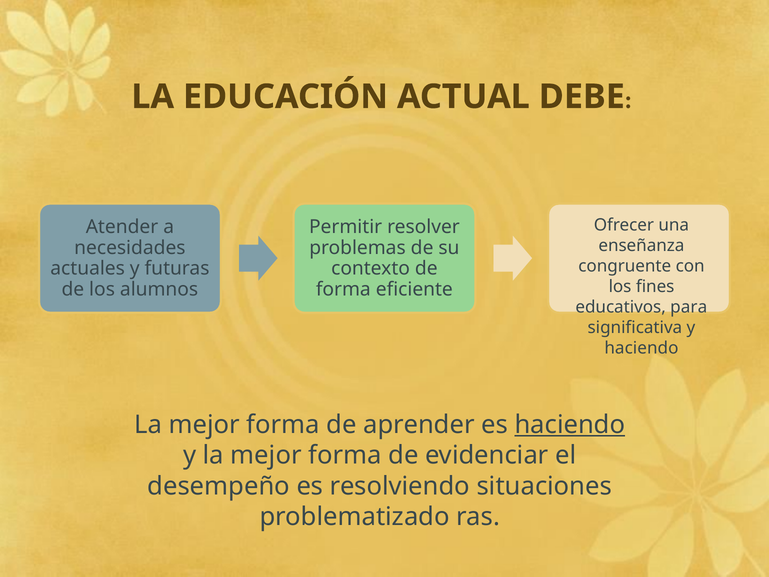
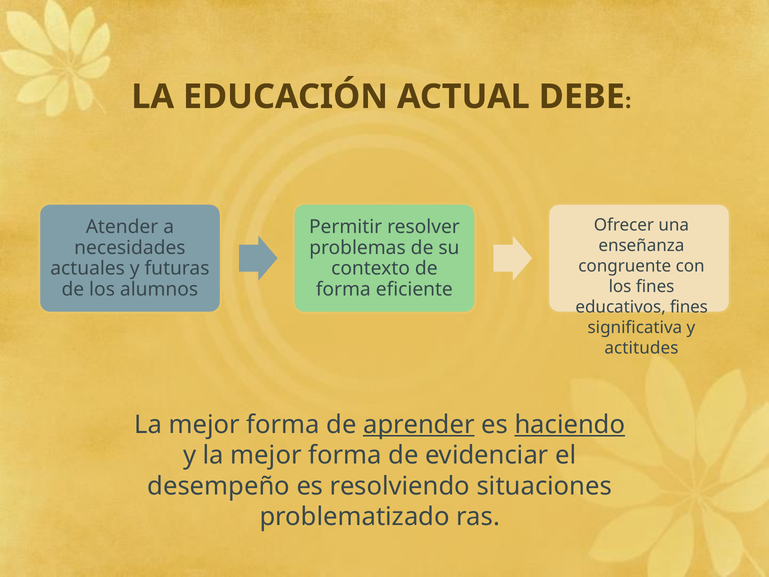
educativos para: para -> fines
haciendo at (641, 348): haciendo -> actitudes
aprender underline: none -> present
